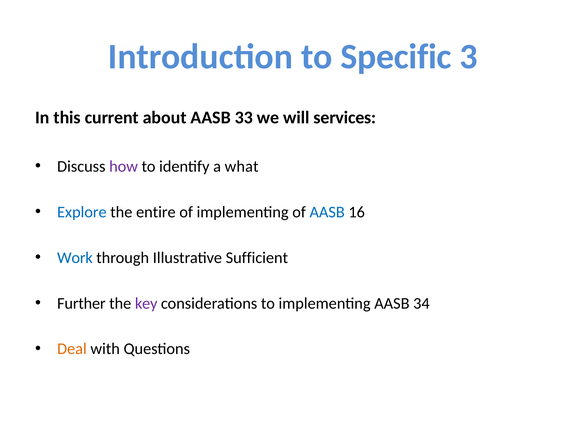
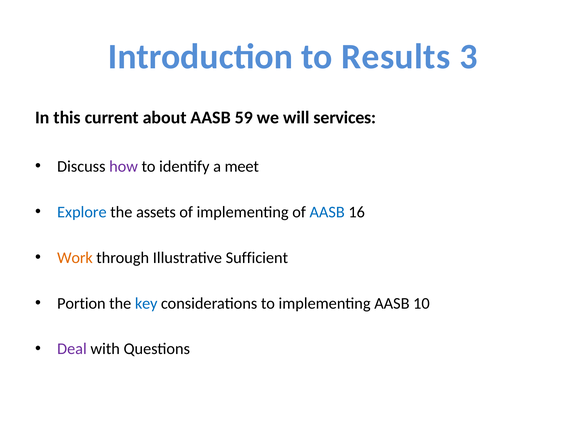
Specific: Specific -> Results
33: 33 -> 59
what: what -> meet
entire: entire -> assets
Work colour: blue -> orange
Further: Further -> Portion
key colour: purple -> blue
34: 34 -> 10
Deal colour: orange -> purple
